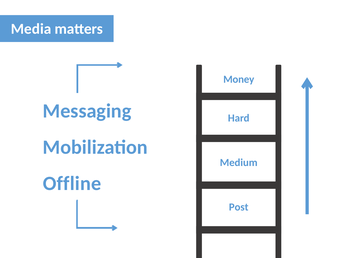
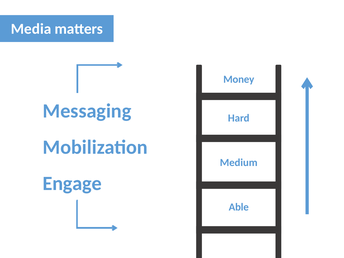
Offline: Offline -> Engage
Post: Post -> Able
